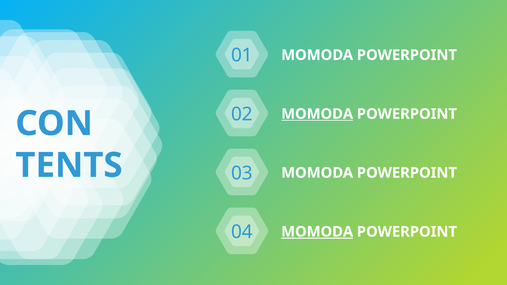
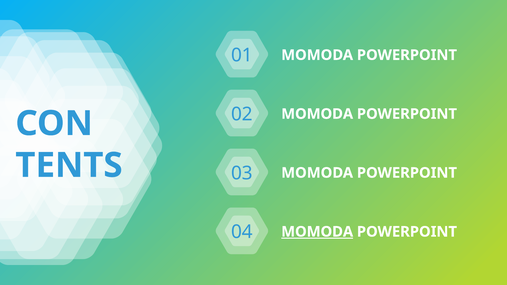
MOMODA at (317, 114) underline: present -> none
